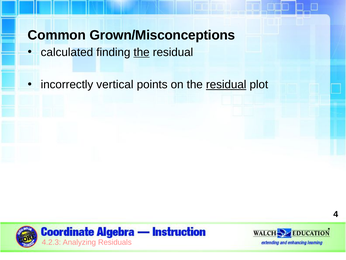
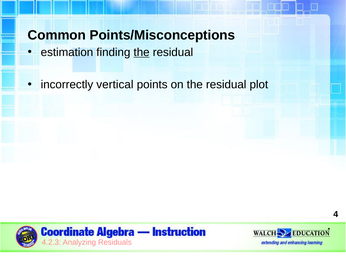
Grown/Misconceptions: Grown/Misconceptions -> Points/Misconceptions
calculated: calculated -> estimation
residual at (226, 84) underline: present -> none
